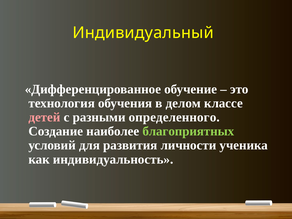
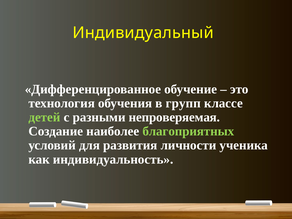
делом: делом -> групп
детей colour: pink -> light green
определенного: определенного -> непроверяемая
